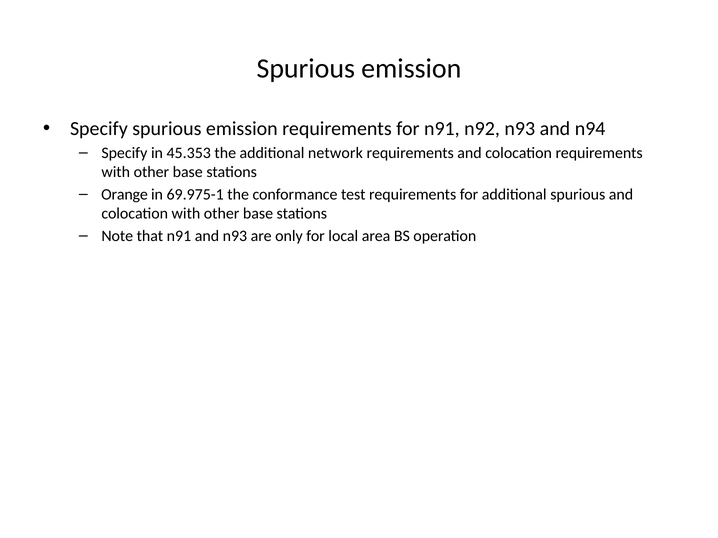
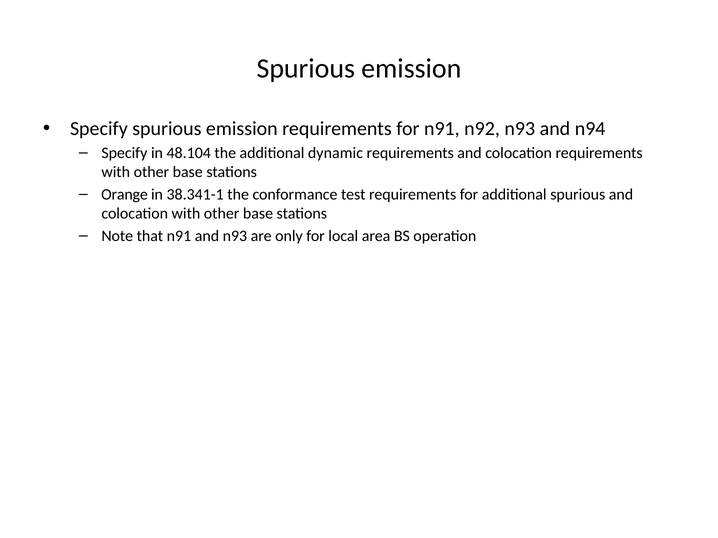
45.353: 45.353 -> 48.104
network: network -> dynamic
69.975-1: 69.975-1 -> 38.341-1
